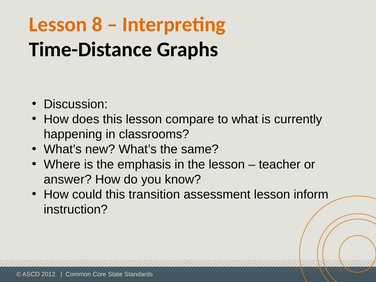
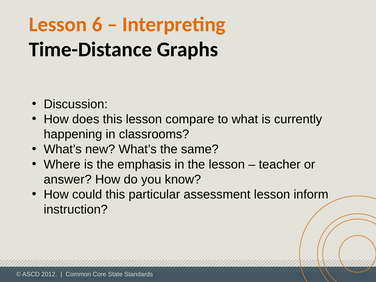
8: 8 -> 6
transition: transition -> particular
